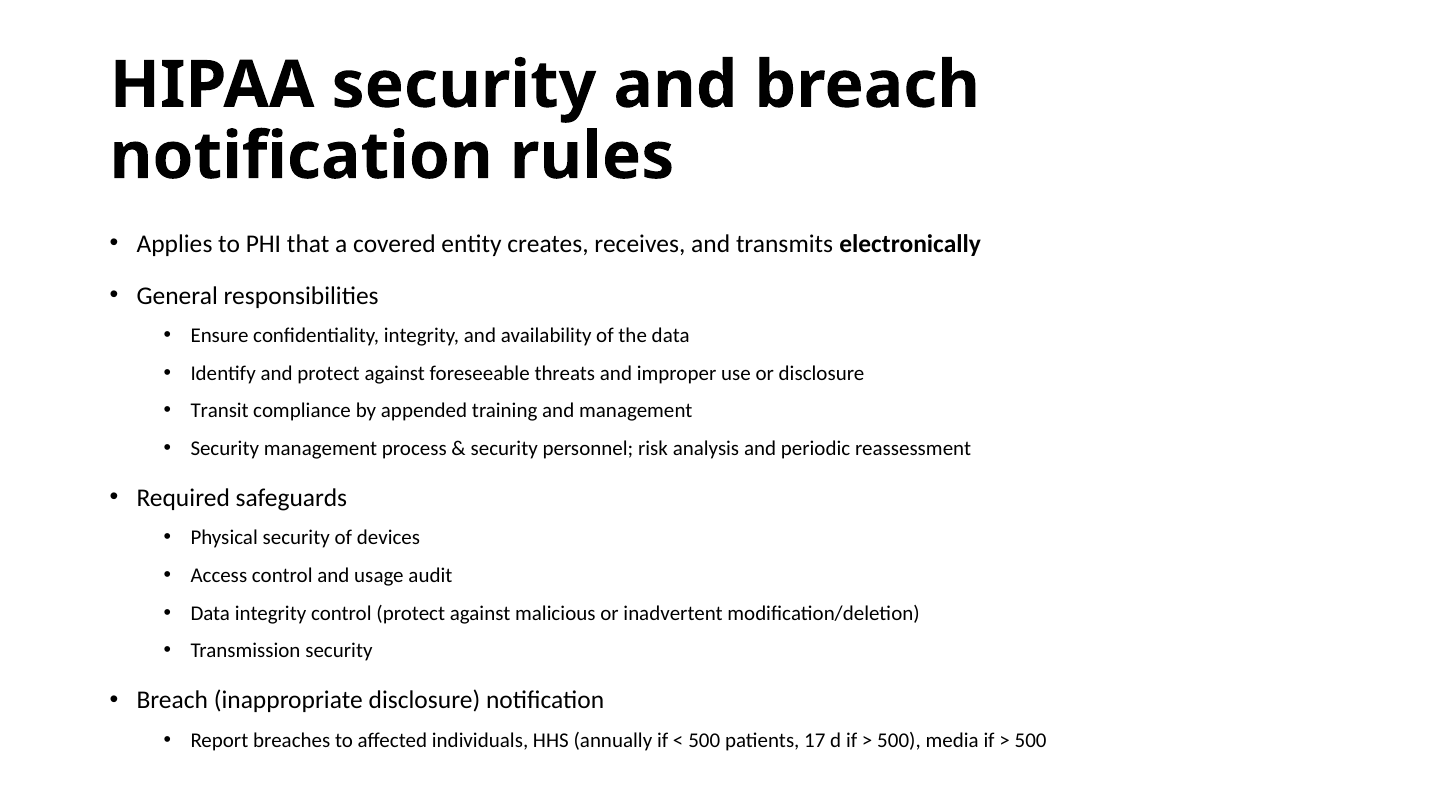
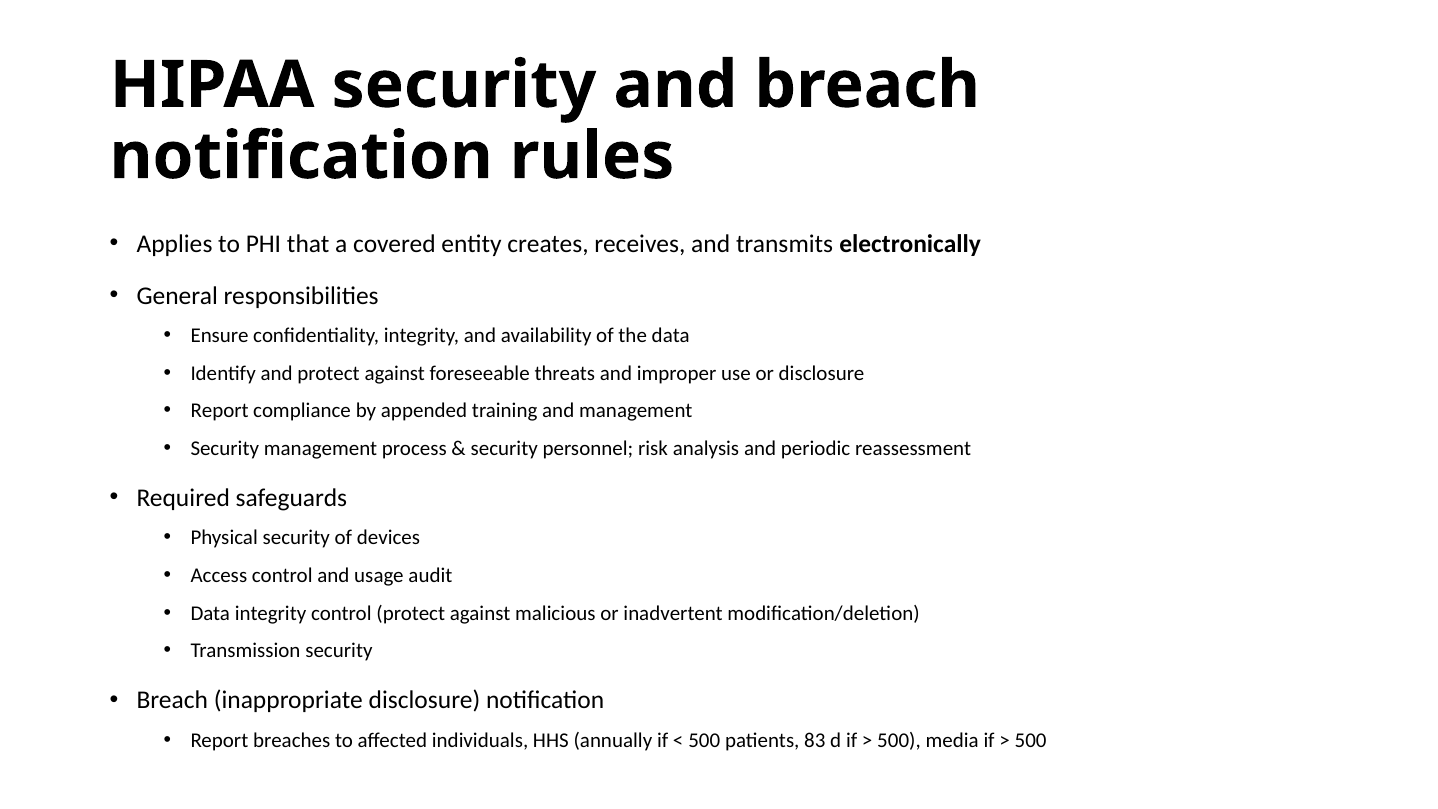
Transit at (220, 411): Transit -> Report
17: 17 -> 83
